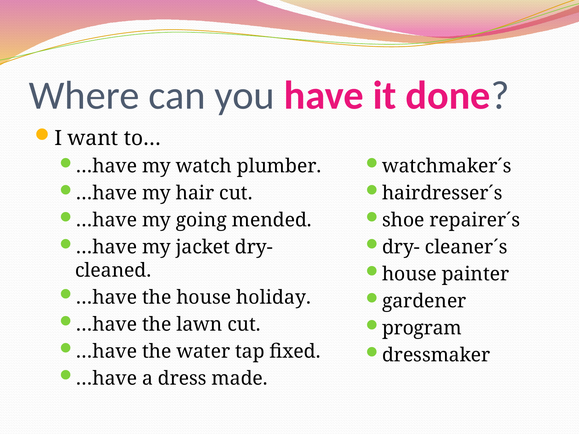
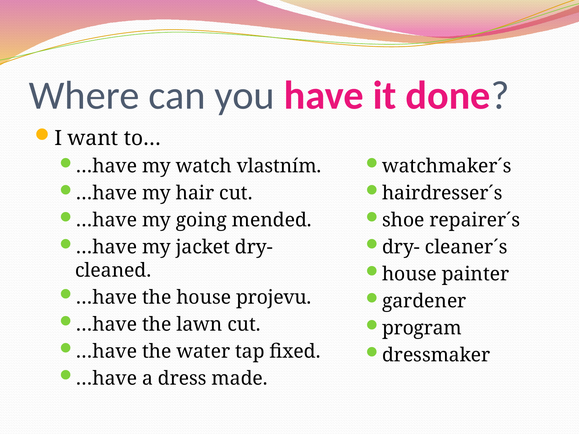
plumber: plumber -> vlastním
holiday: holiday -> projevu
